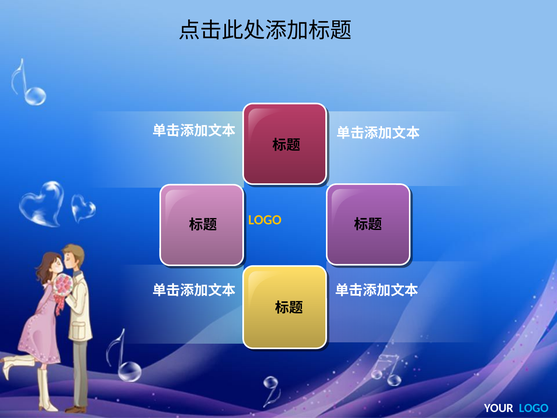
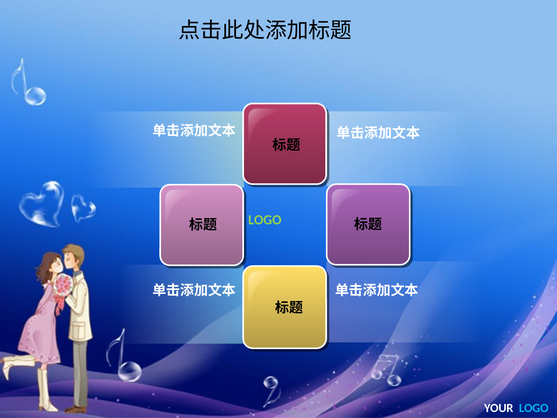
LOGO at (265, 220) colour: yellow -> light green
